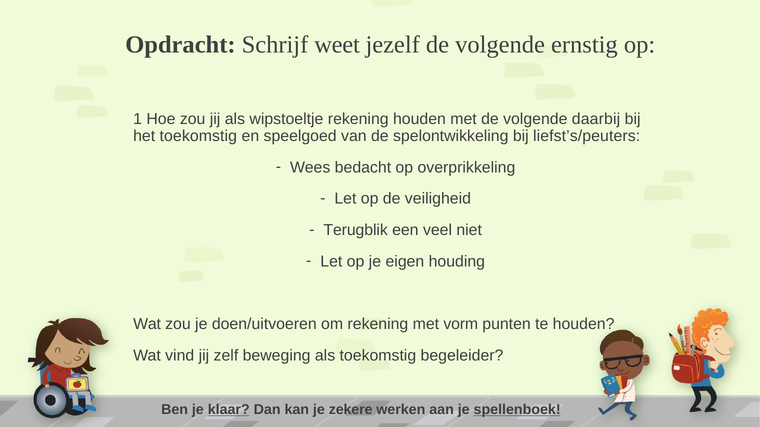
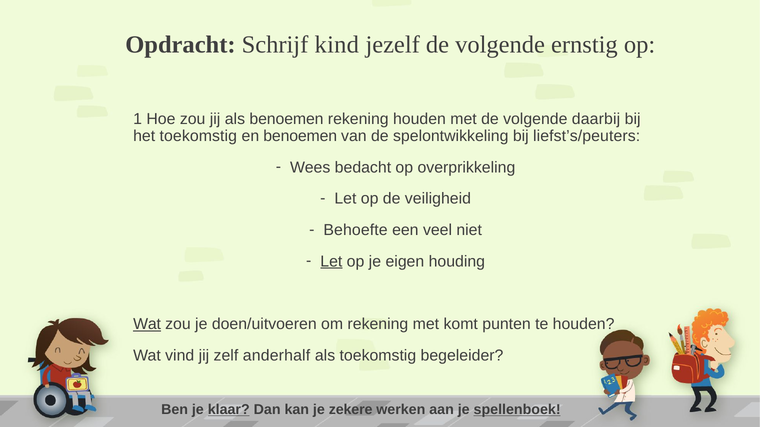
weet: weet -> kind
als wipstoeltje: wipstoeltje -> benoemen
en speelgoed: speelgoed -> benoemen
Terugblik: Terugblik -> Behoefte
Let at (331, 262) underline: none -> present
Wat at (147, 324) underline: none -> present
vorm: vorm -> komt
beweging: beweging -> anderhalf
